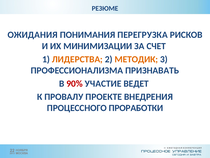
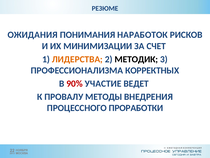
ПЕРЕГРУЗКА: ПЕРЕГРУЗКА -> НАРАБОТОК
МЕТОДИК colour: orange -> black
ПРИЗНАВАТЬ: ПРИЗНАВАТЬ -> КОРРЕКТНЫХ
ПРОЕКТЕ: ПРОЕКТЕ -> МЕТОДЫ
